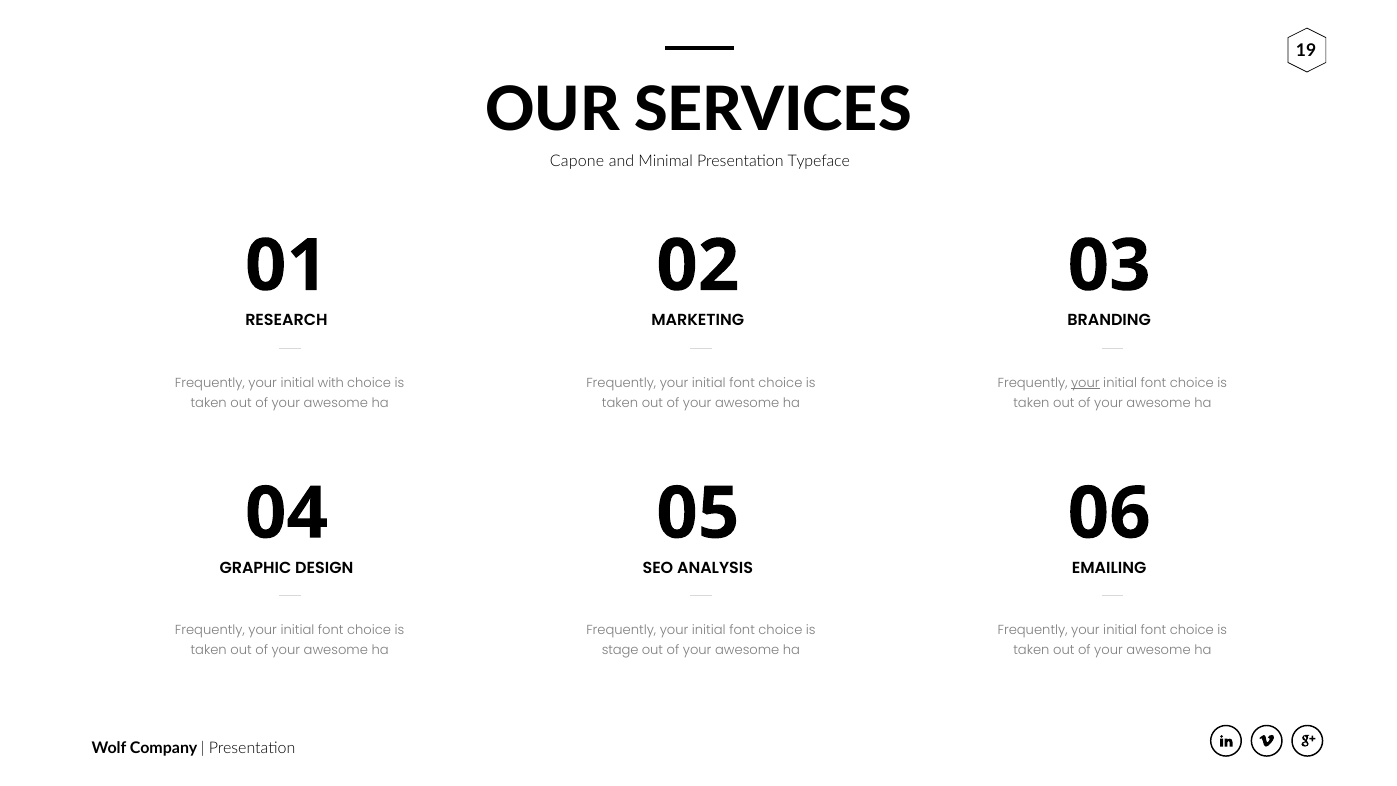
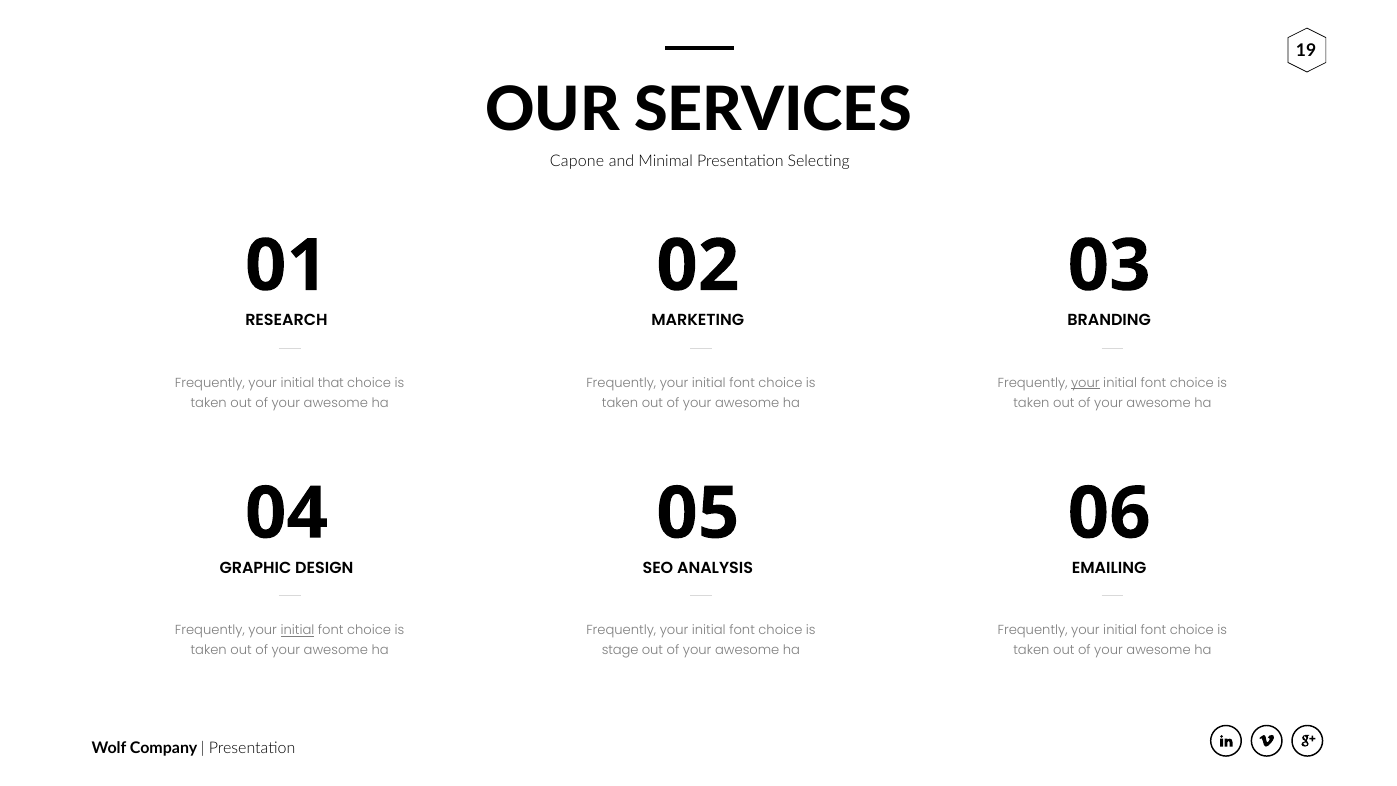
Typeface: Typeface -> Selecting
with: with -> that
initial at (297, 631) underline: none -> present
